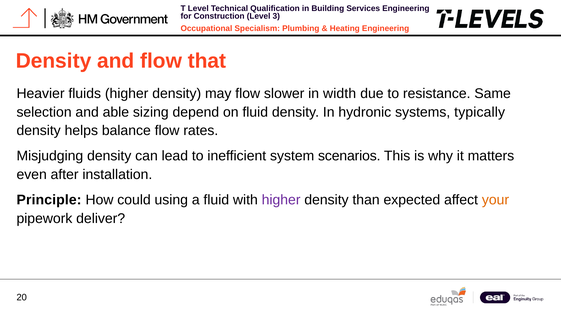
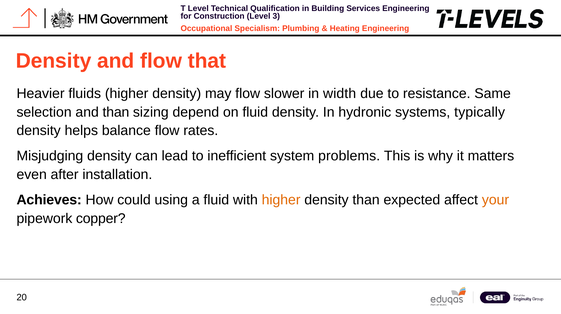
and able: able -> than
scenarios: scenarios -> problems
Principle: Principle -> Achieves
higher at (281, 200) colour: purple -> orange
deliver: deliver -> copper
